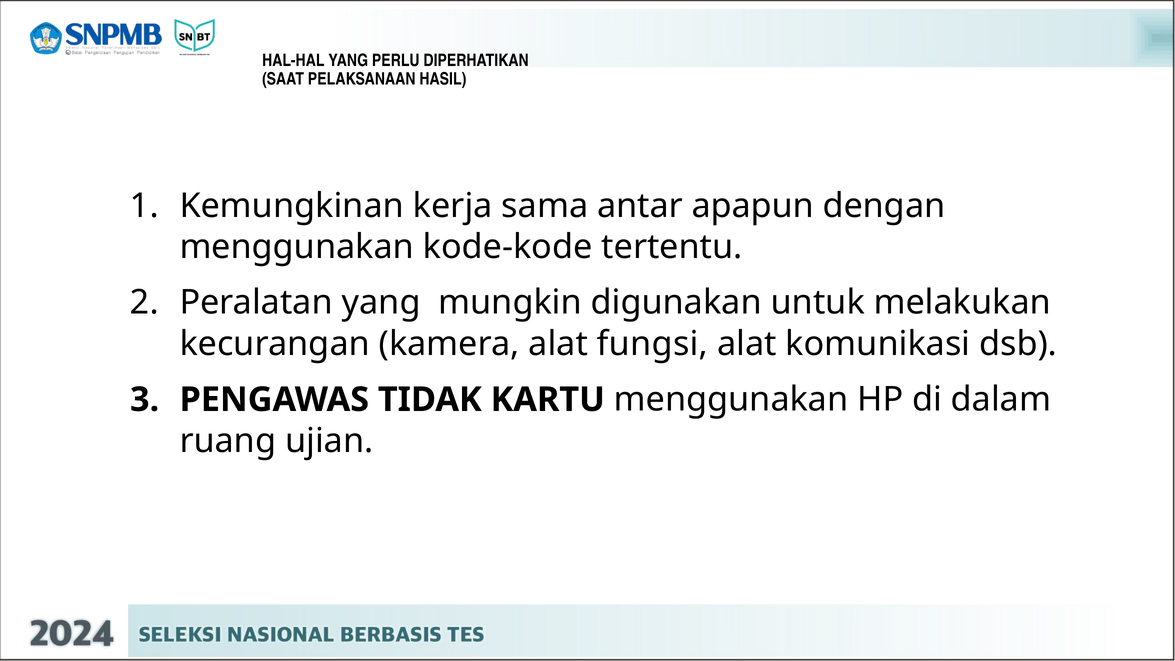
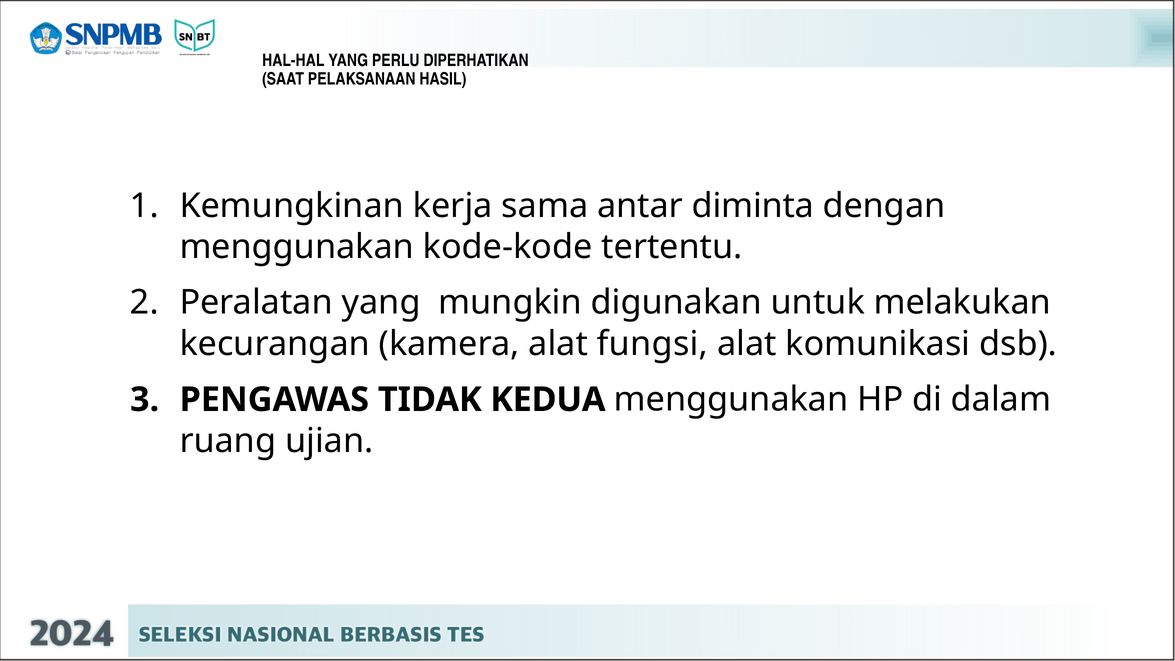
apapun: apapun -> diminta
KARTU: KARTU -> KEDUA
